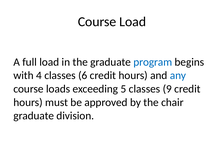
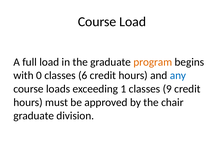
program colour: blue -> orange
4: 4 -> 0
5: 5 -> 1
